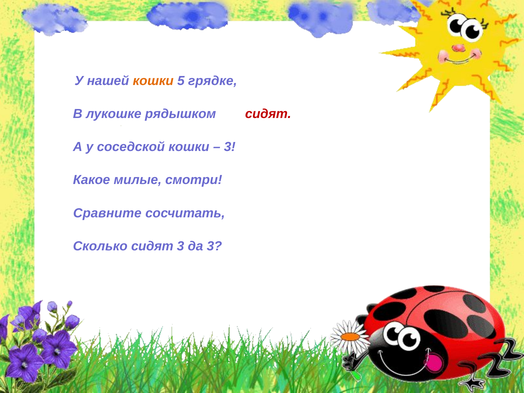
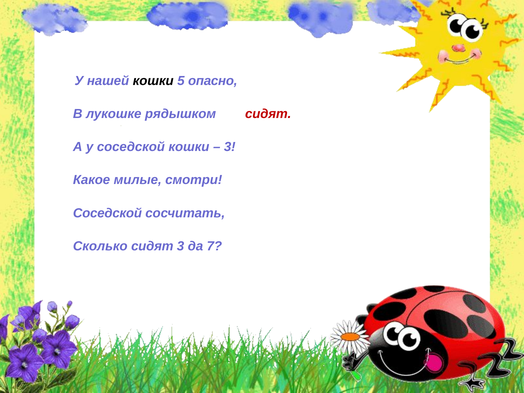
кошки at (153, 81) colour: orange -> black
грядке: грядке -> опасно
Сравните at (107, 213): Сравните -> Соседской
да 3: 3 -> 7
